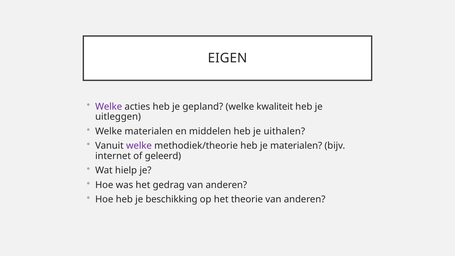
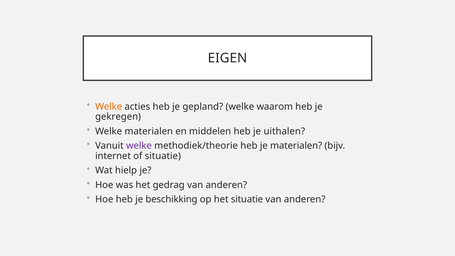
Welke at (109, 107) colour: purple -> orange
kwaliteit: kwaliteit -> waarom
uitleggen: uitleggen -> gekregen
of geleerd: geleerd -> situatie
het theorie: theorie -> situatie
